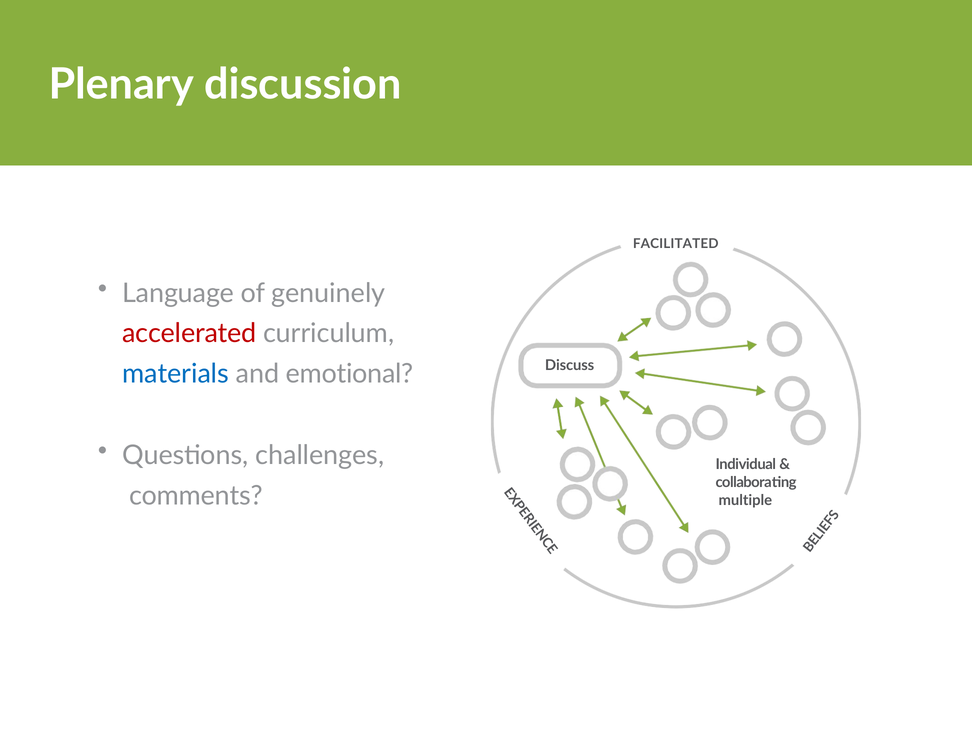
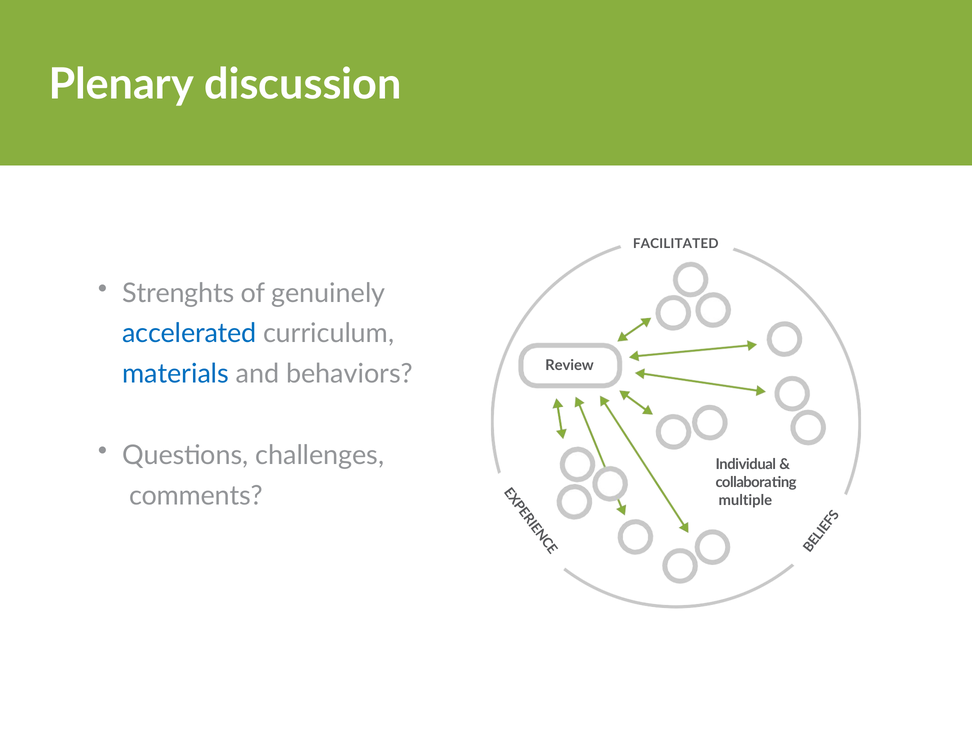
Language: Language -> Strenghts
accelerated colour: red -> blue
Discuss: Discuss -> Review
emotional: emotional -> behaviors
